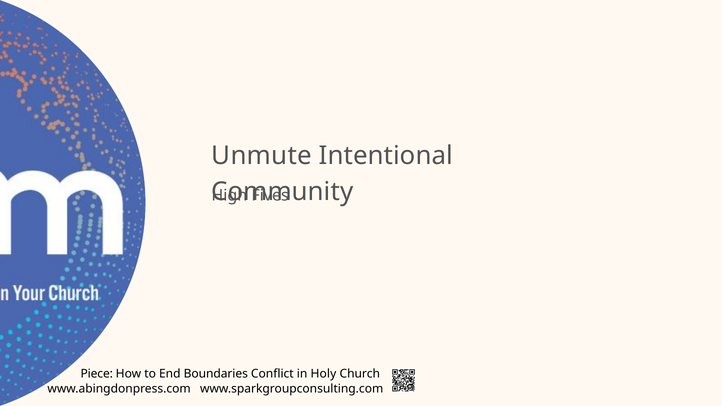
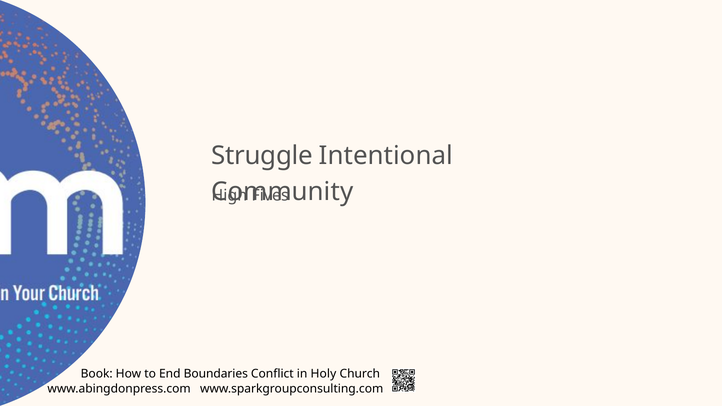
Unmute: Unmute -> Struggle
Piece: Piece -> Book
